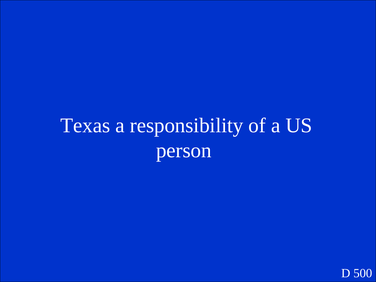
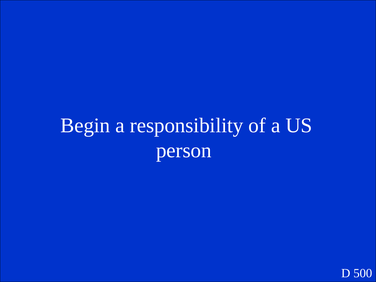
Texas: Texas -> Begin
